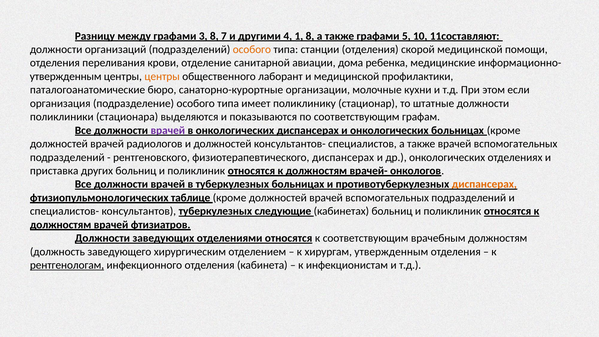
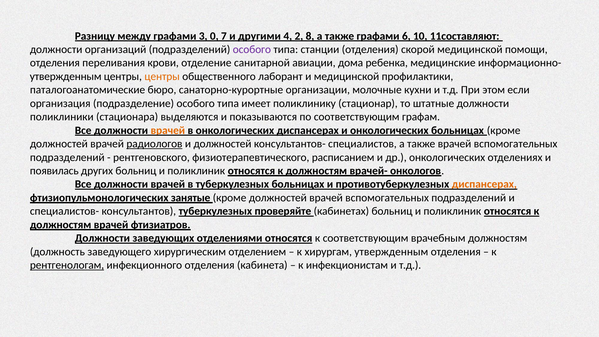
3 8: 8 -> 0
1: 1 -> 2
5: 5 -> 6
особого at (252, 49) colour: orange -> purple
врачей at (168, 130) colour: purple -> orange
радиологов underline: none -> present
физиотерапевтического диспансерах: диспансерах -> расписанием
приставка: приставка -> появилась
таблице: таблице -> занятые
следующие: следующие -> проверяйте
